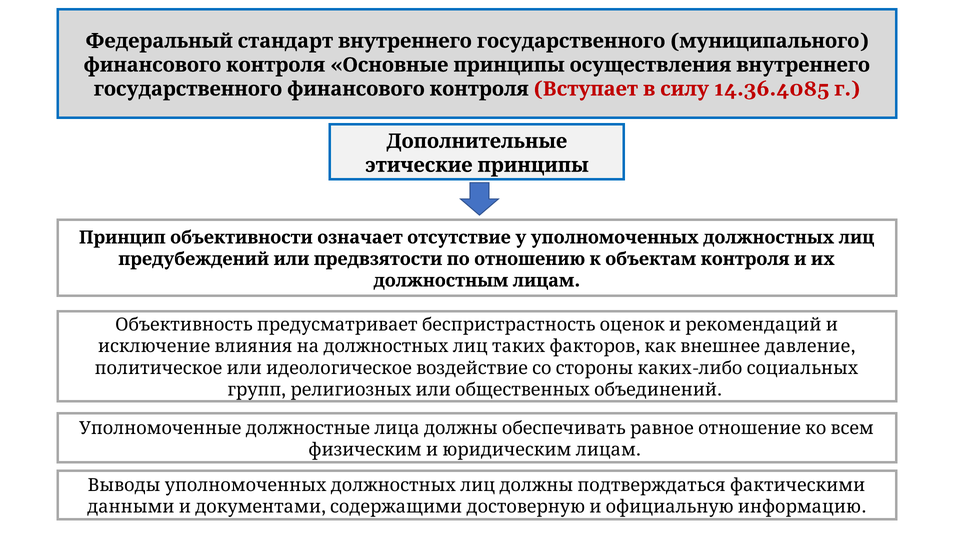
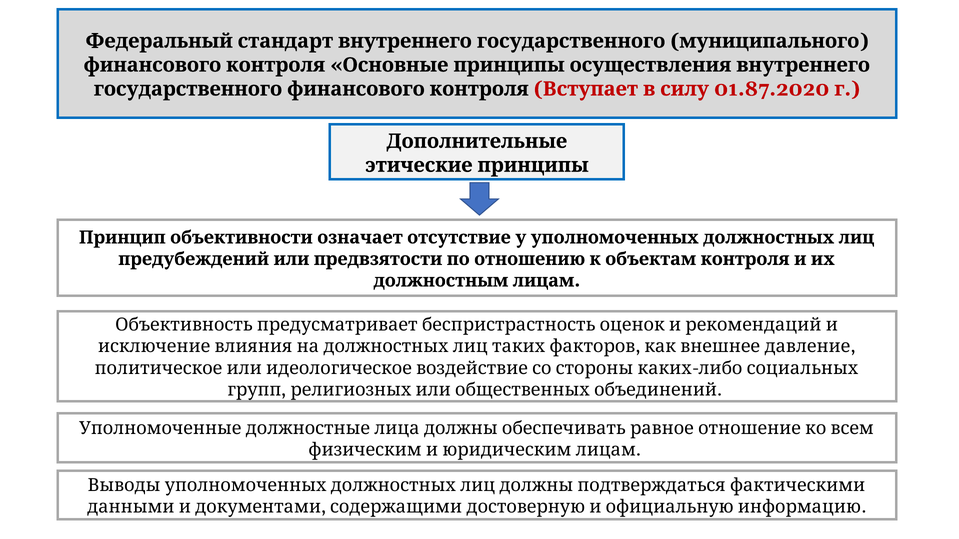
14.36.4085: 14.36.4085 -> 01.87.2020
